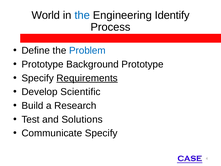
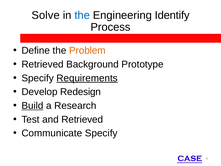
World: World -> Solve
Problem colour: blue -> orange
Prototype at (43, 64): Prototype -> Retrieved
Scientific: Scientific -> Redesign
Build underline: none -> present
and Solutions: Solutions -> Retrieved
